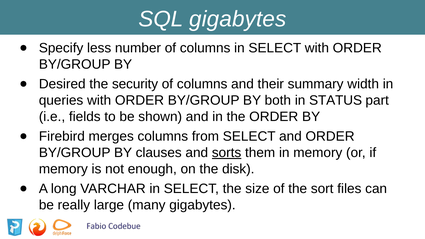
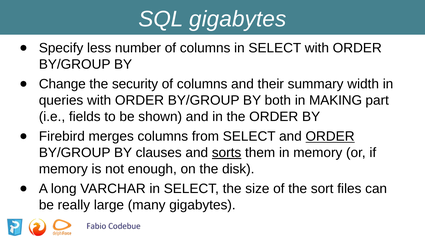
Desired: Desired -> Change
STATUS: STATUS -> MAKING
ORDER at (330, 136) underline: none -> present
